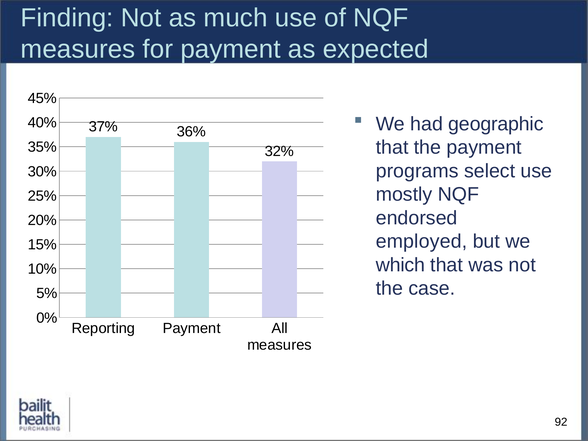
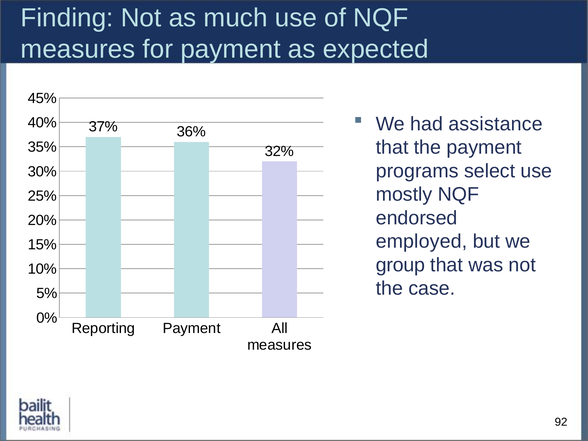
geographic: geographic -> assistance
which: which -> group
